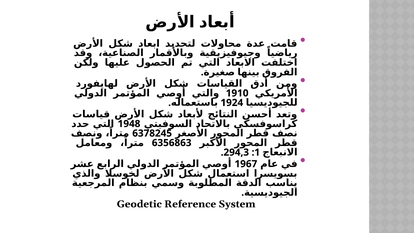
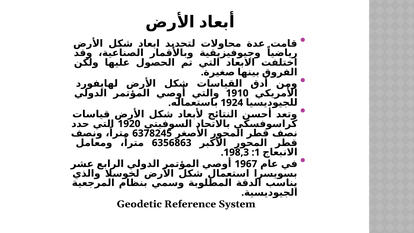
1948: 1948 -> 1920
294,3: 294,3 -> 198,3
